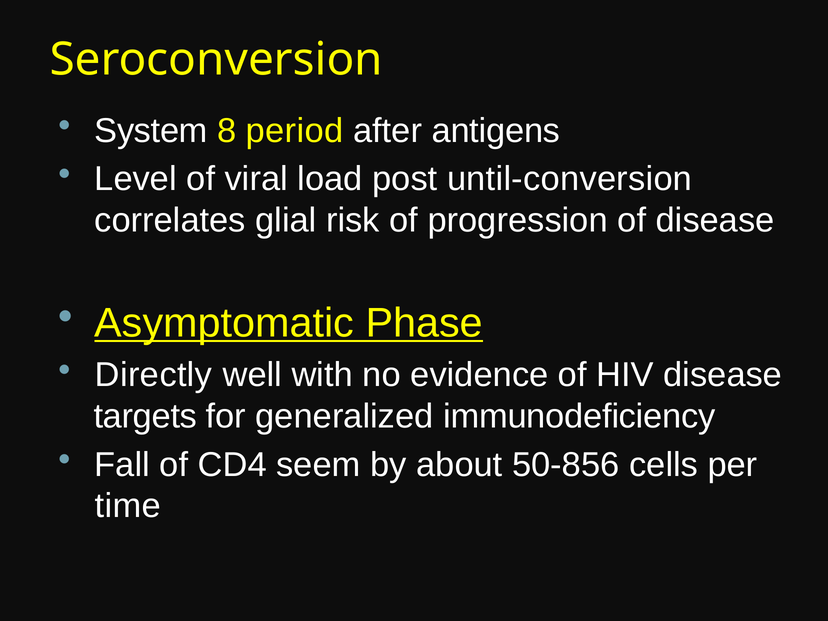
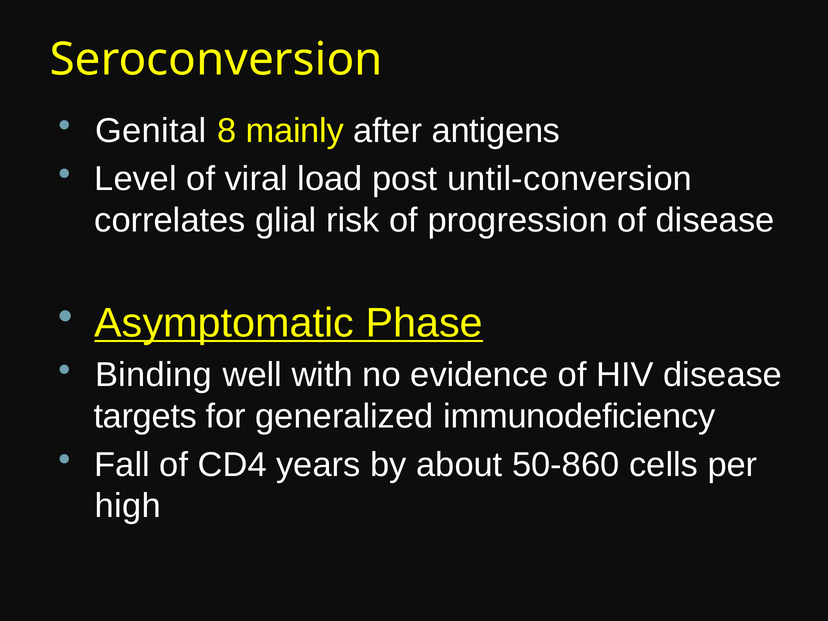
System: System -> Genital
period: period -> mainly
Directly: Directly -> Binding
seem: seem -> years
50-856: 50-856 -> 50-860
time: time -> high
